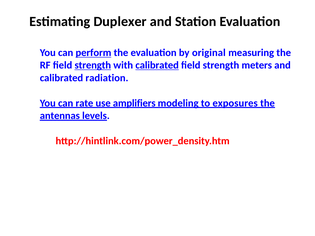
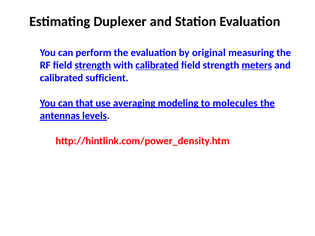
perform underline: present -> none
meters underline: none -> present
radiation: radiation -> sufficient
rate: rate -> that
amplifiers: amplifiers -> averaging
exposures: exposures -> molecules
